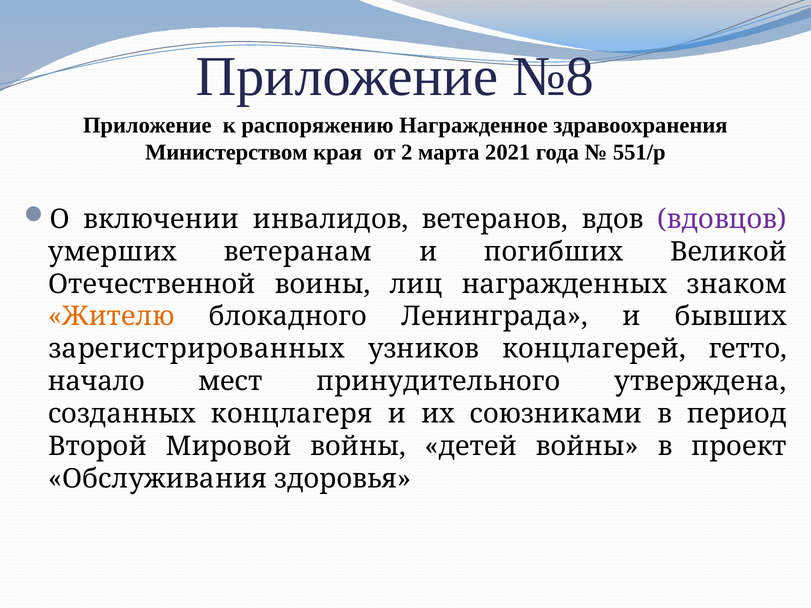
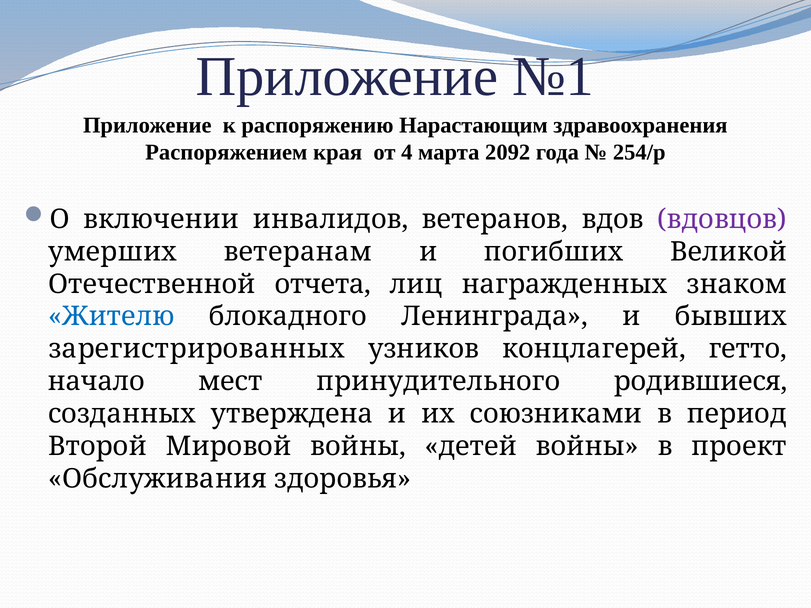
№8: №8 -> №1
Награжденное: Награжденное -> Нарастающим
Министерством: Министерством -> Распоряжением
2: 2 -> 4
2021: 2021 -> 2092
551/р: 551/р -> 254/р
воины: воины -> отчета
Жителю colour: orange -> blue
утверждена: утверждена -> родившиеся
концлагеря: концлагеря -> утверждена
